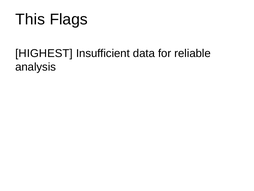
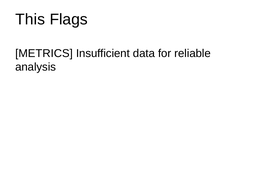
HIGHEST: HIGHEST -> METRICS
